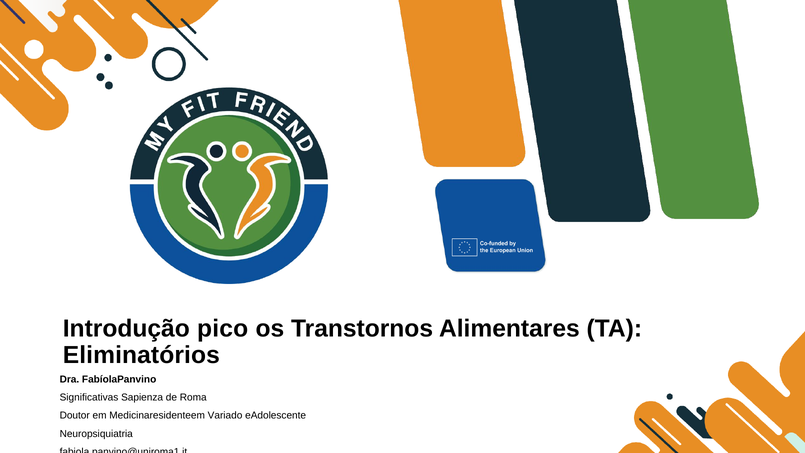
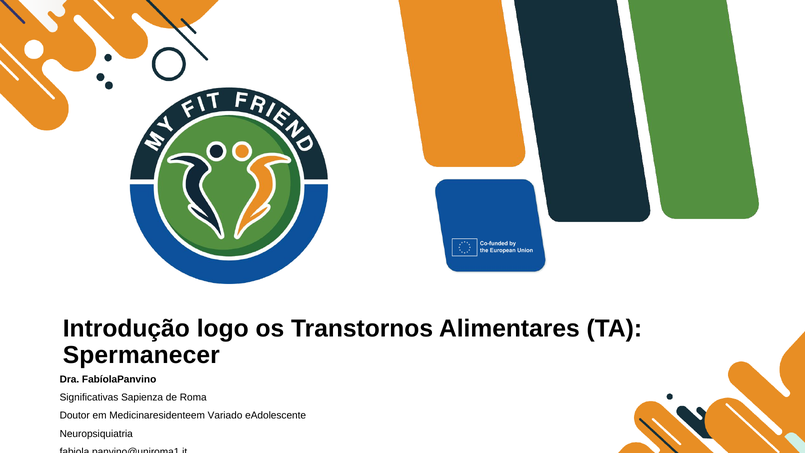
pico: pico -> logo
Eliminatórios: Eliminatórios -> Spermanecer
